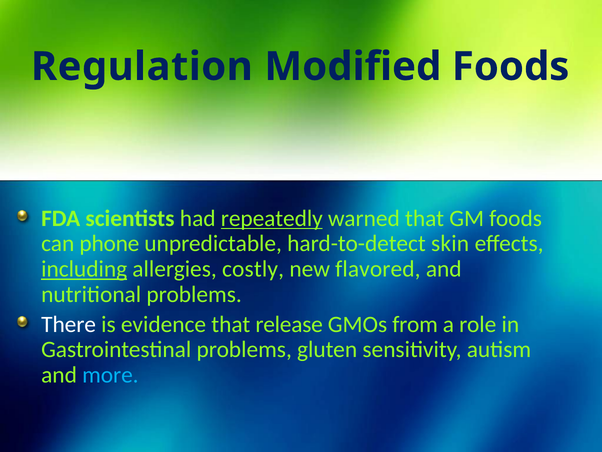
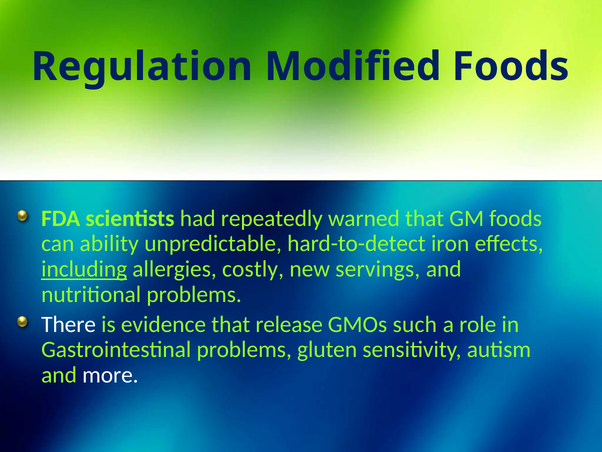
repeatedly underline: present -> none
phone: phone -> ability
skin: skin -> iron
flavored: flavored -> servings
from: from -> such
more colour: light blue -> white
